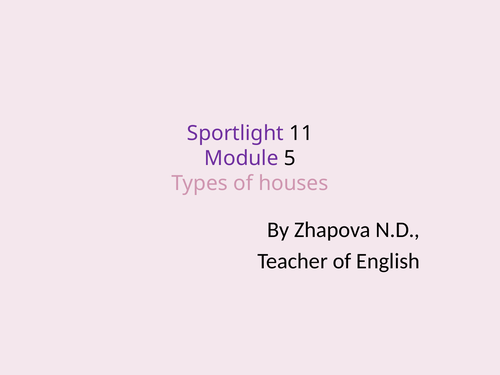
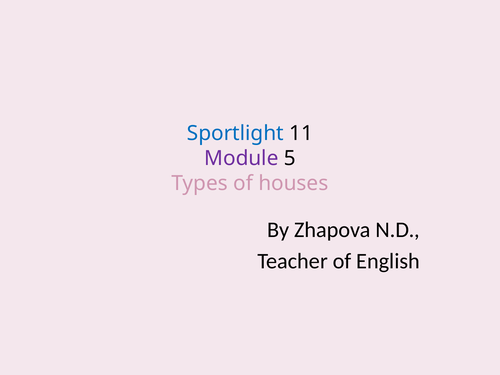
Sportlight colour: purple -> blue
